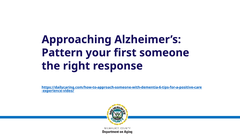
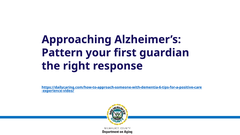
someone: someone -> guardian
